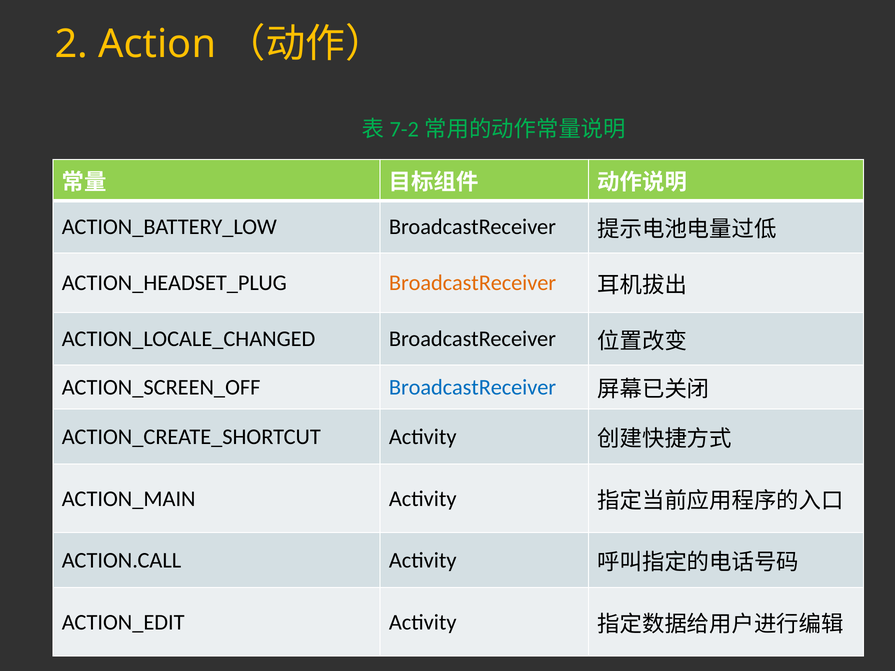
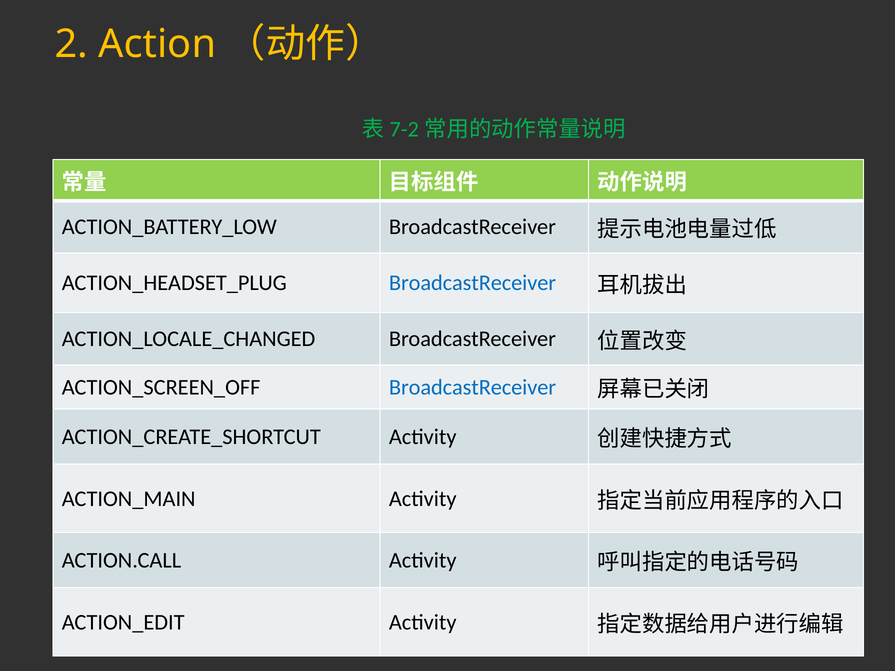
BroadcastReceiver at (473, 283) colour: orange -> blue
